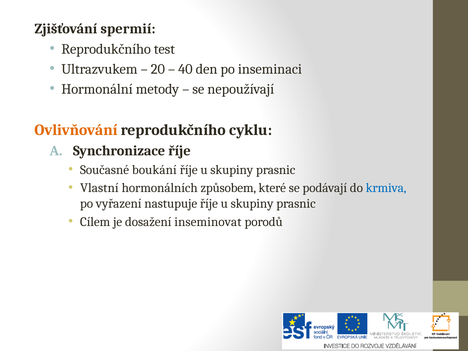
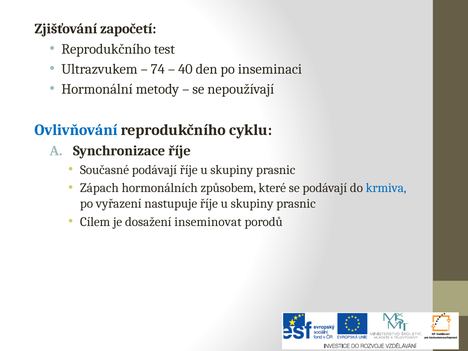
spermií: spermií -> započetí
20: 20 -> 74
Ovlivňování colour: orange -> blue
Současné boukání: boukání -> podávají
Vlastní: Vlastní -> Zápach
